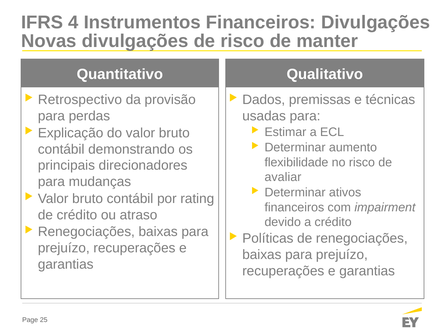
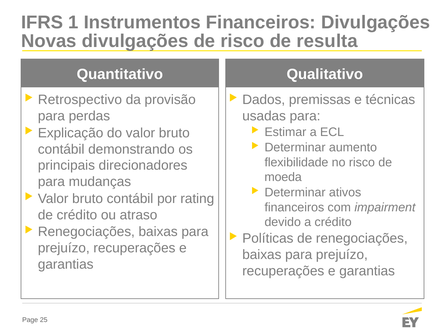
4: 4 -> 1
manter: manter -> resulta
avaliar: avaliar -> moeda
